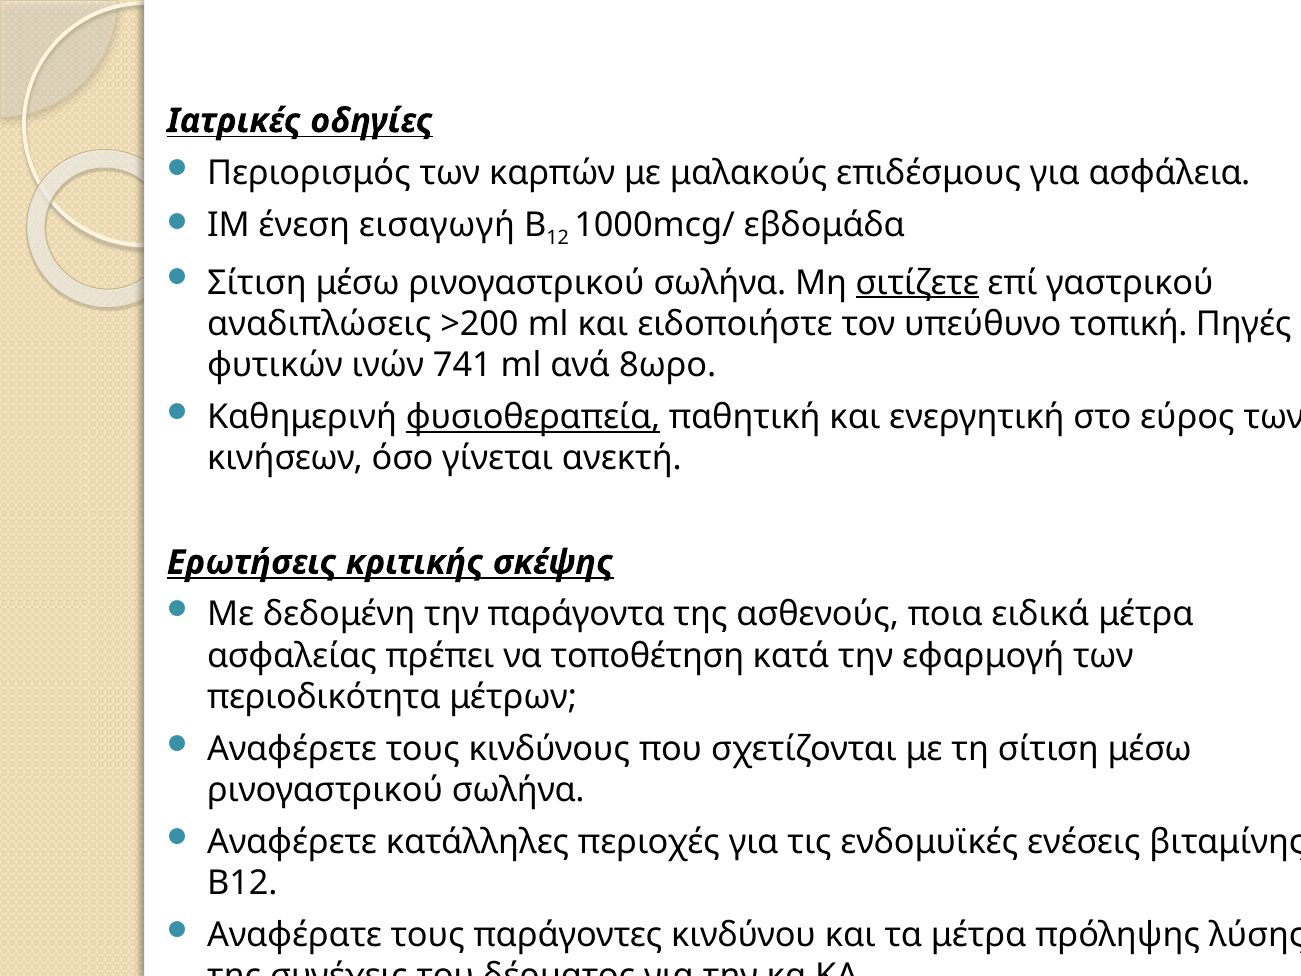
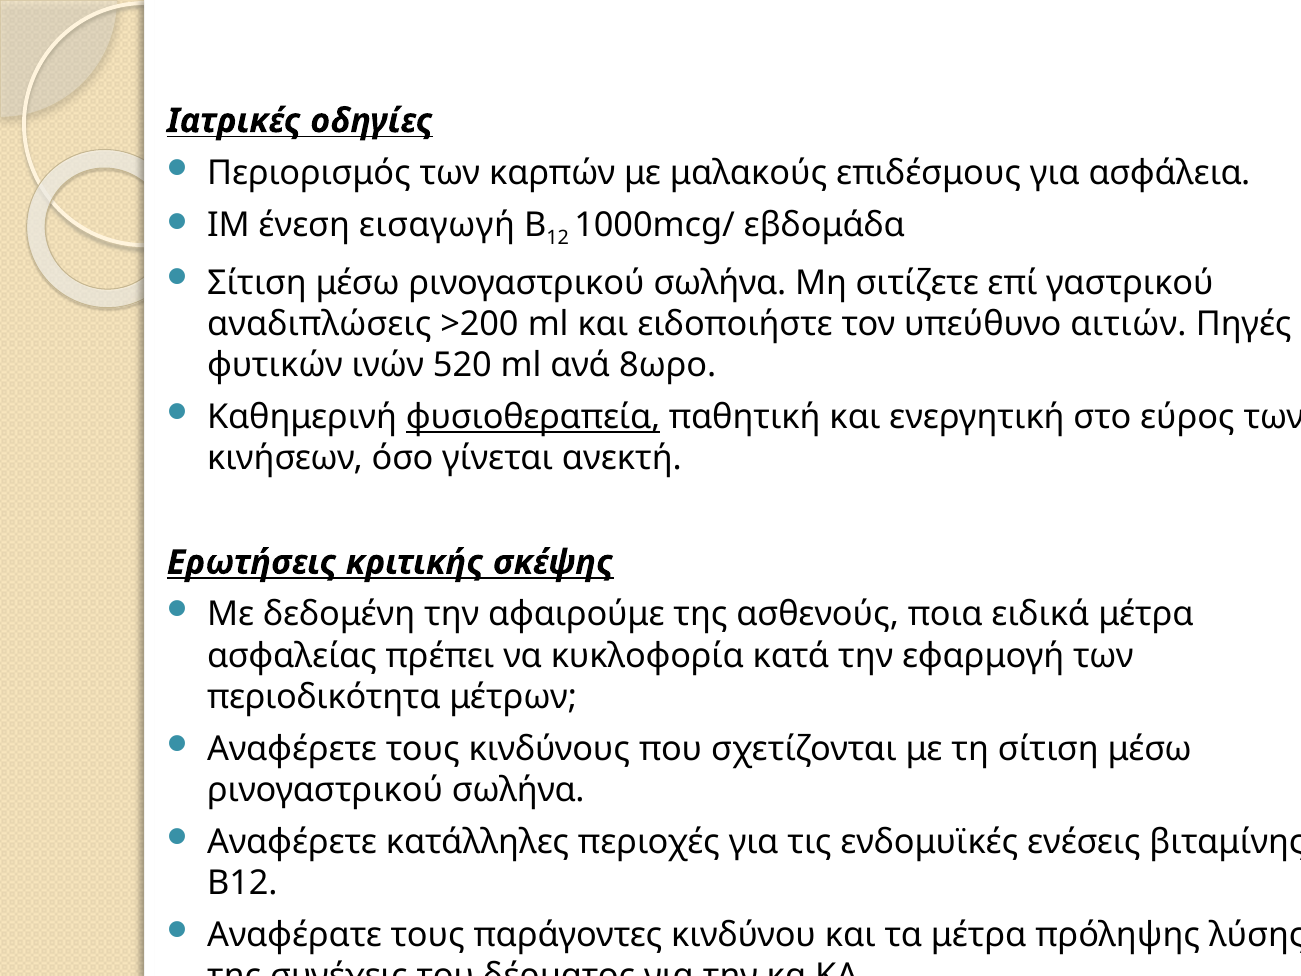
σιτίζετε underline: present -> none
τοπική: τοπική -> αιτιών
741: 741 -> 520
παράγοντα: παράγοντα -> αφαιρούμε
τοποθέτηση: τοποθέτηση -> κυκλοφορία
